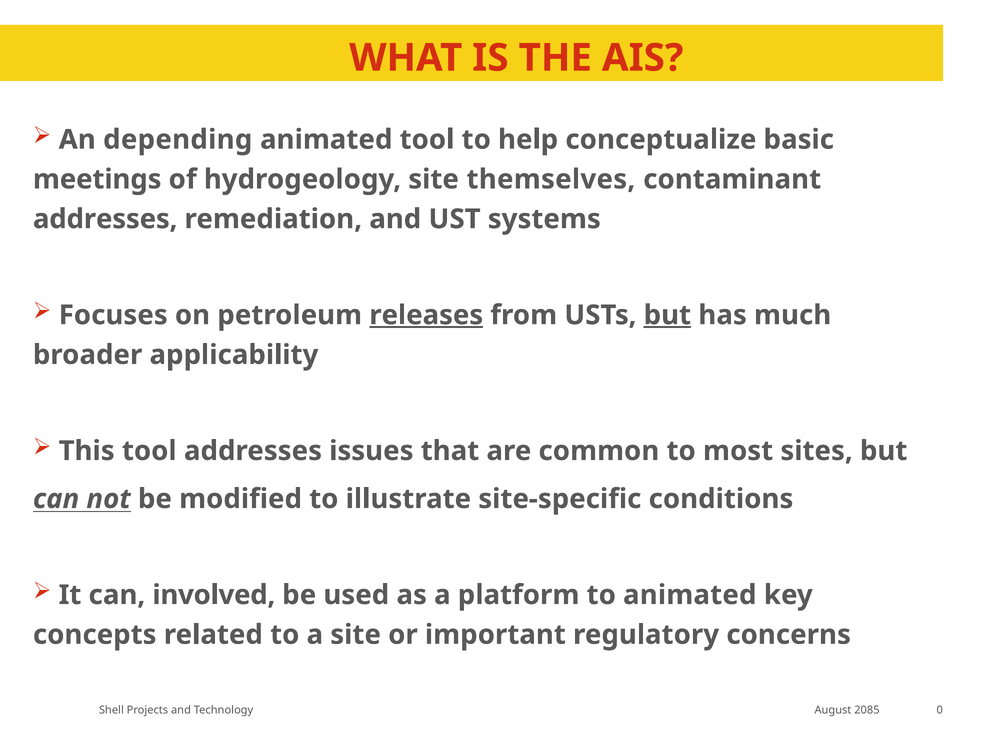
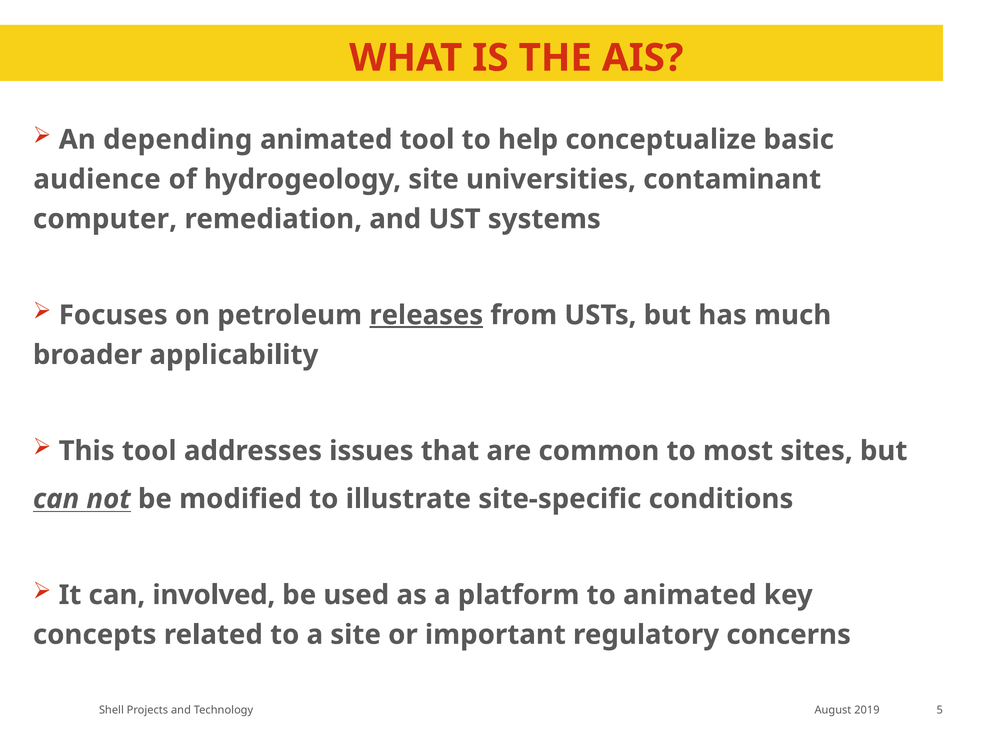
meetings: meetings -> audience
themselves: themselves -> universities
addresses at (105, 219): addresses -> computer
but at (667, 315) underline: present -> none
2085: 2085 -> 2019
0: 0 -> 5
